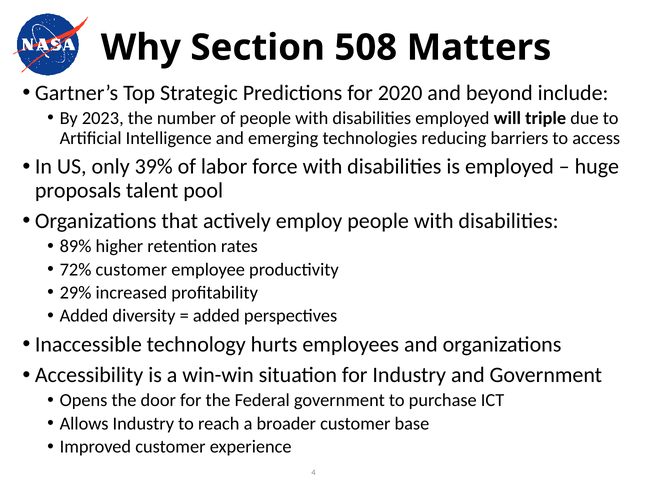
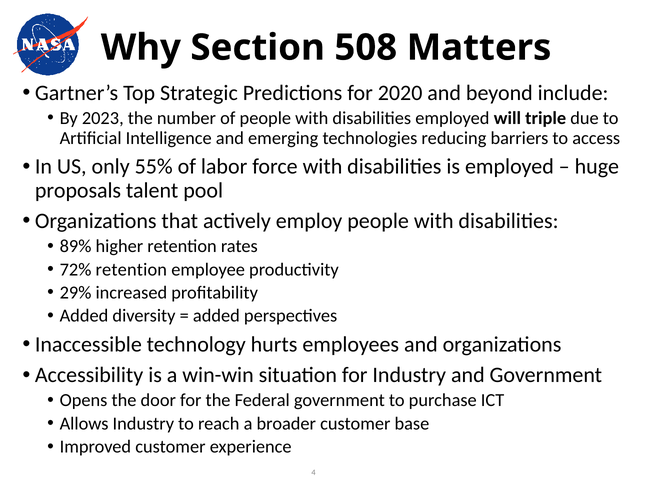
39%: 39% -> 55%
72% customer: customer -> retention
